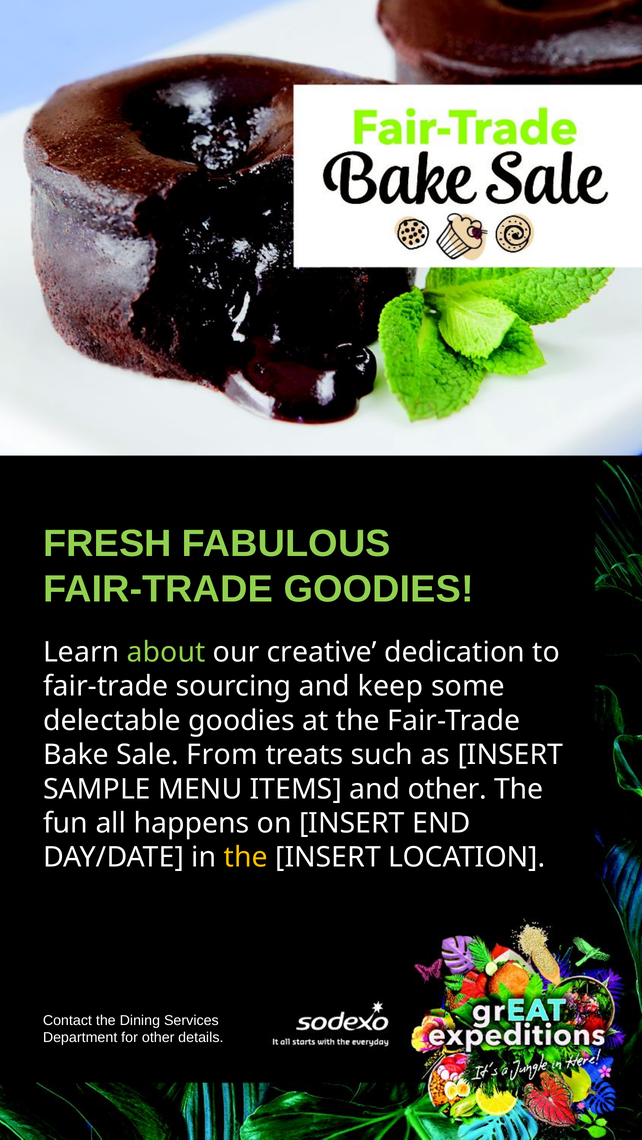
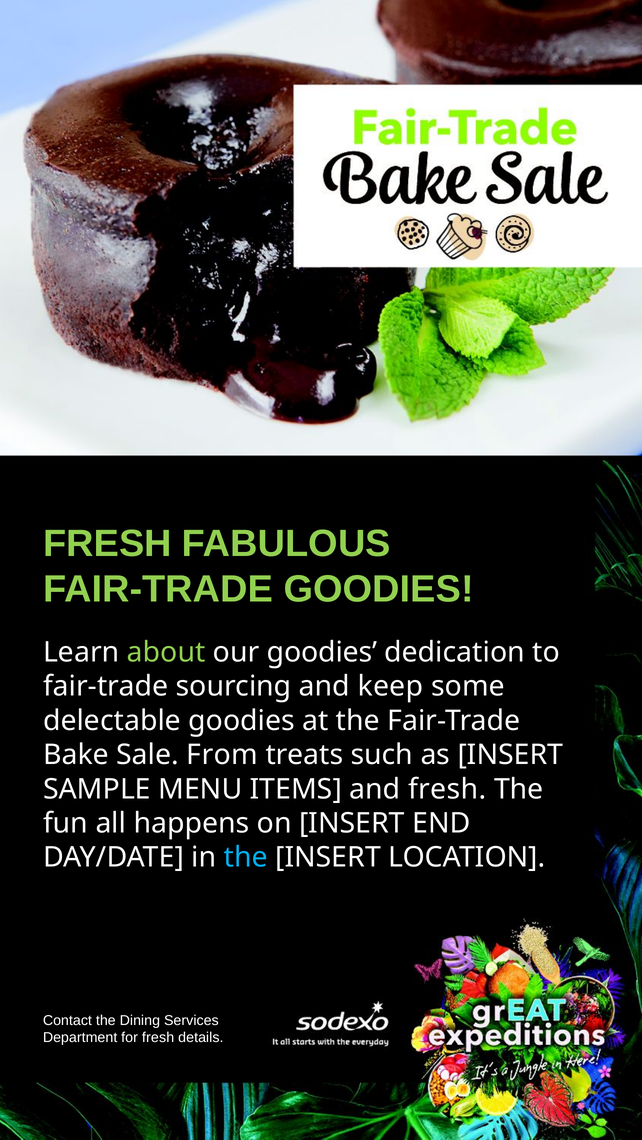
our creative: creative -> goodies
and other: other -> fresh
the at (246, 858) colour: yellow -> light blue
for other: other -> fresh
